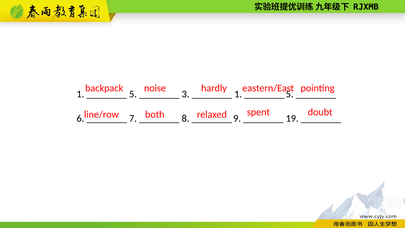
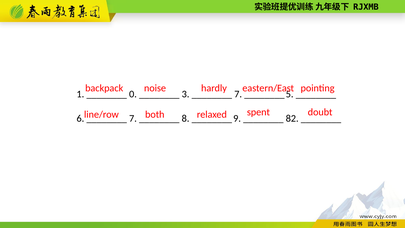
5 at (133, 94): 5 -> 0
1 at (238, 94): 1 -> 7
19: 19 -> 82
